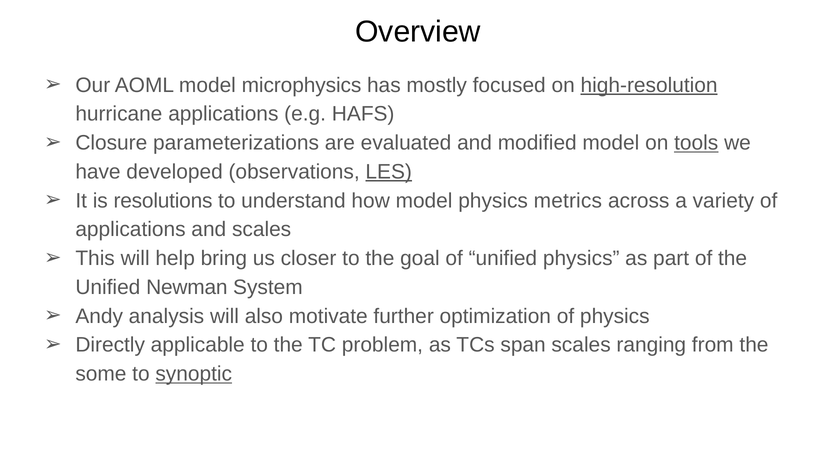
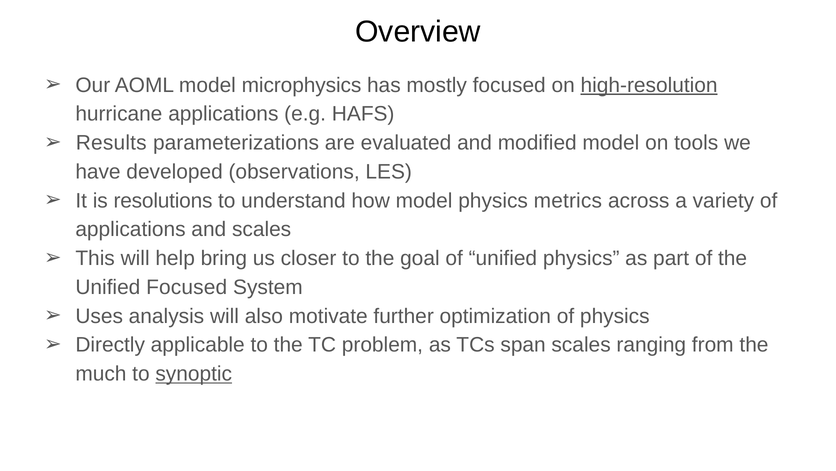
Closure: Closure -> Results
tools underline: present -> none
LES underline: present -> none
Unified Newman: Newman -> Focused
Andy: Andy -> Uses
some: some -> much
